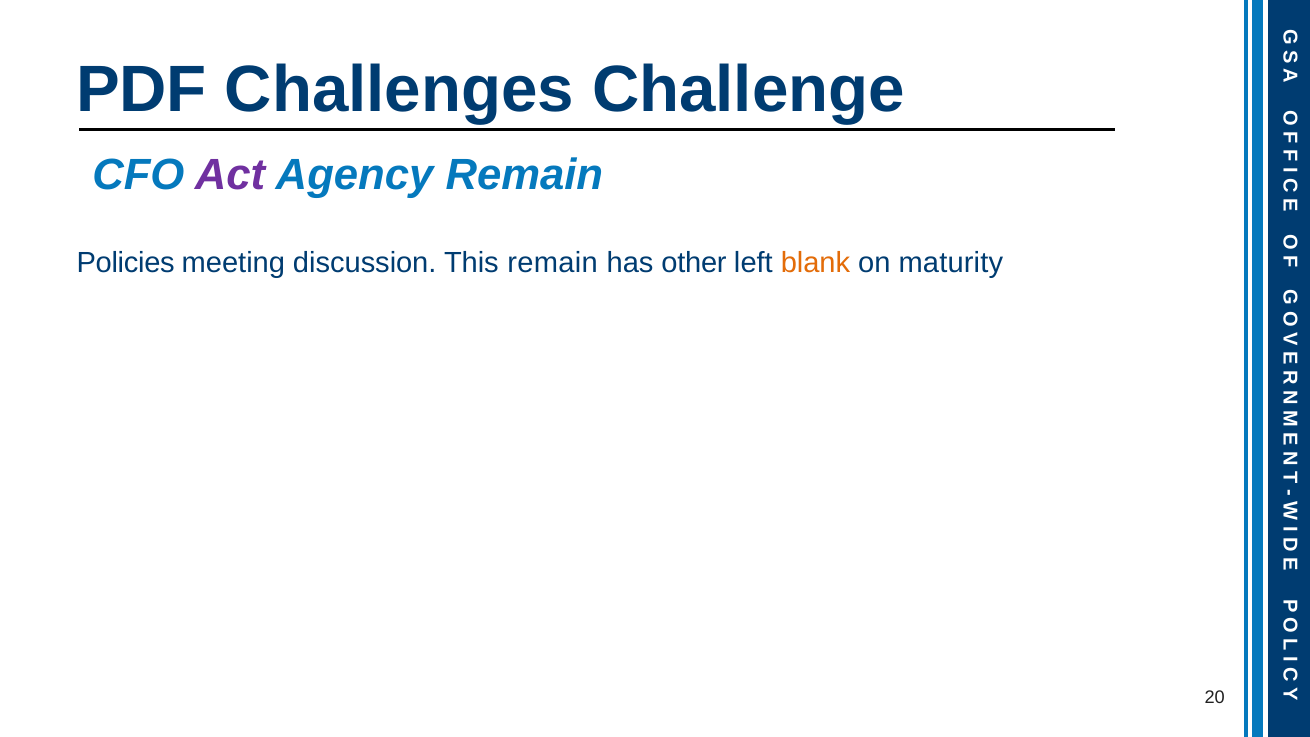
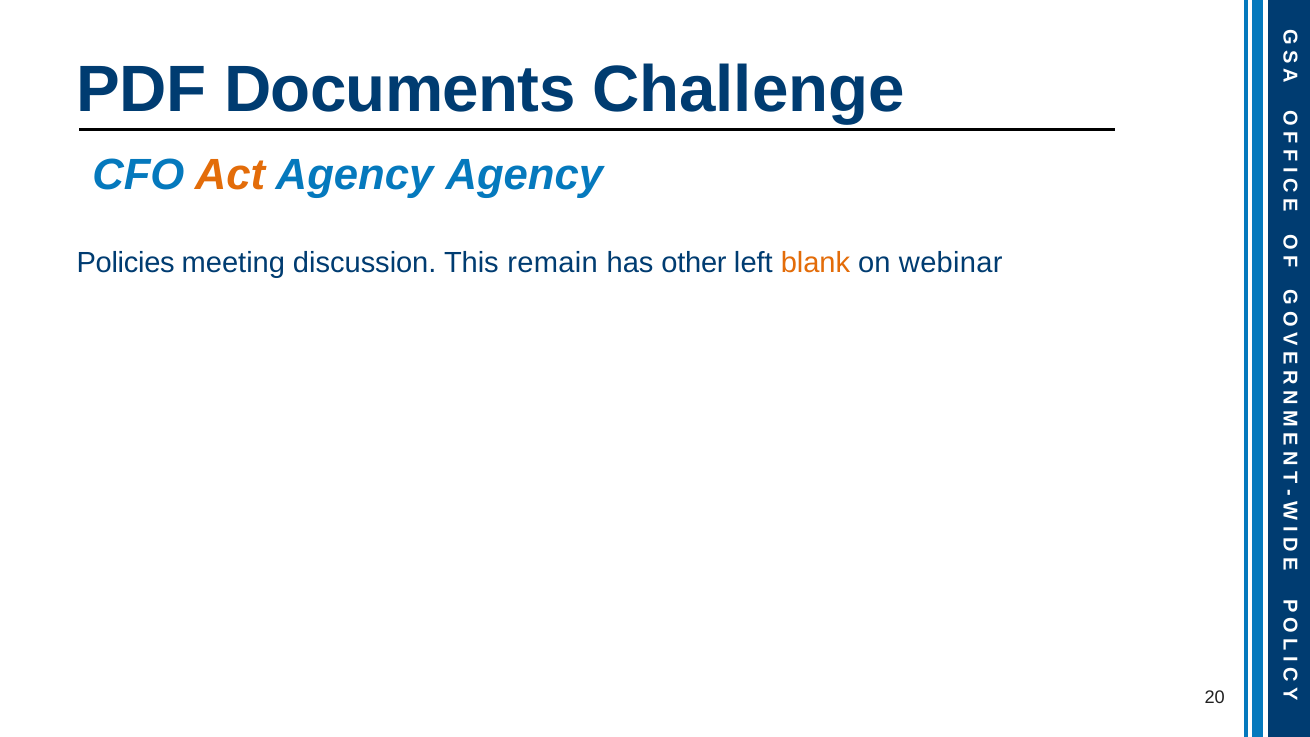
Challenges: Challenges -> Documents
Act colour: purple -> orange
Agency Remain: Remain -> Agency
maturity: maturity -> webinar
